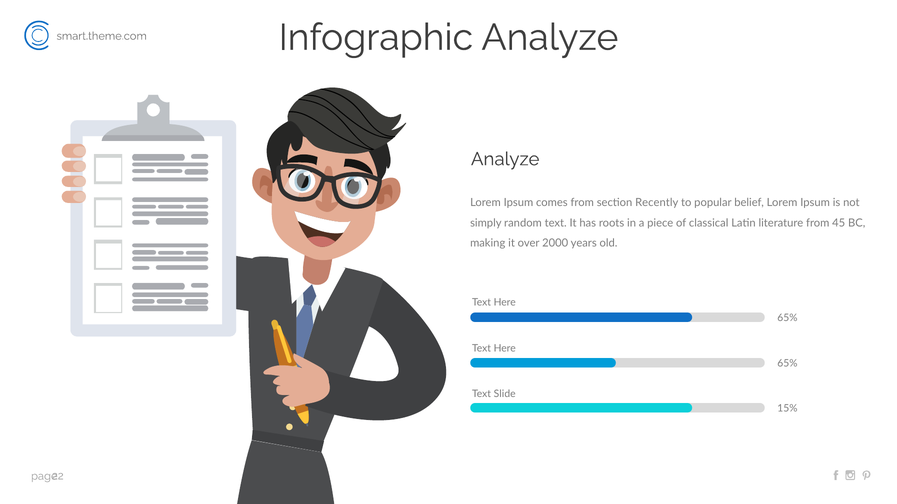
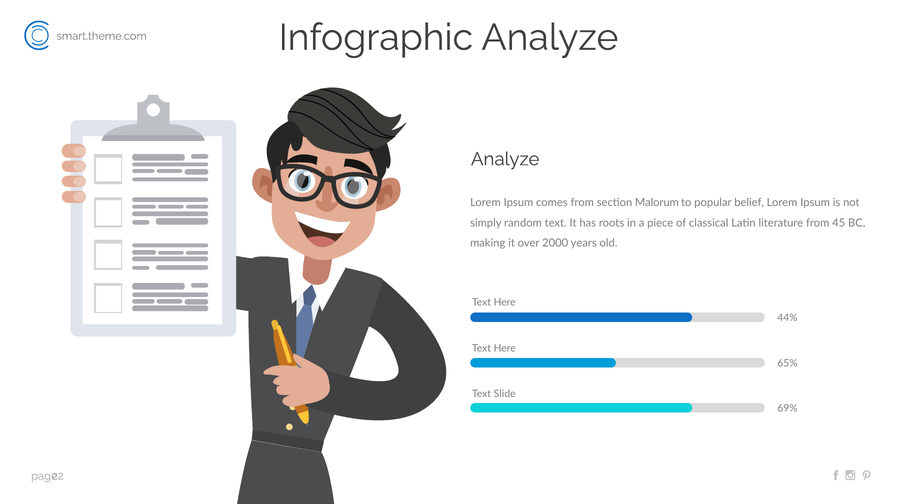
Recently: Recently -> Malorum
65% at (787, 318): 65% -> 44%
15%: 15% -> 69%
